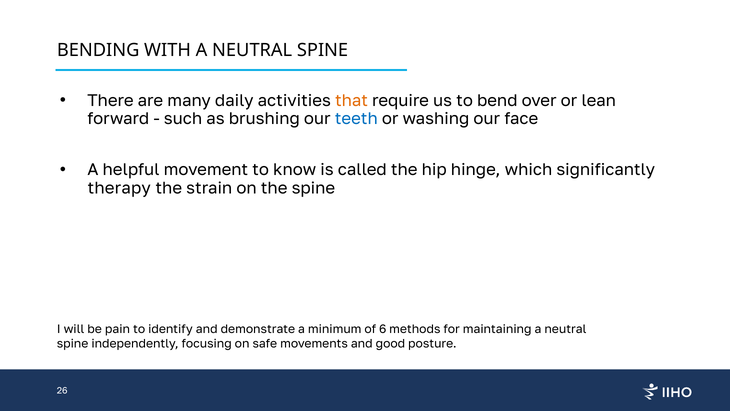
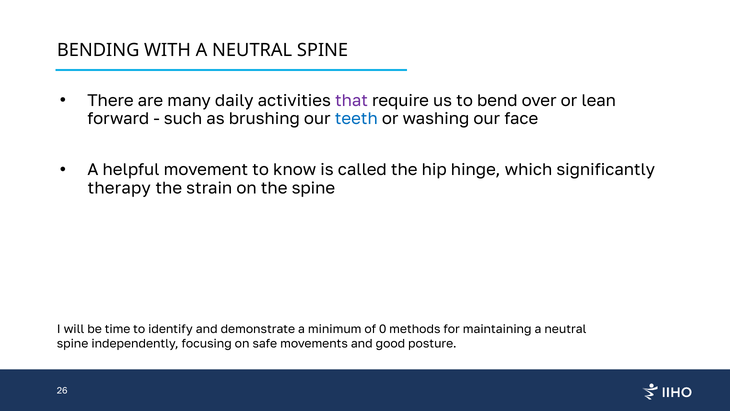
that colour: orange -> purple
pain: pain -> time
6: 6 -> 0
